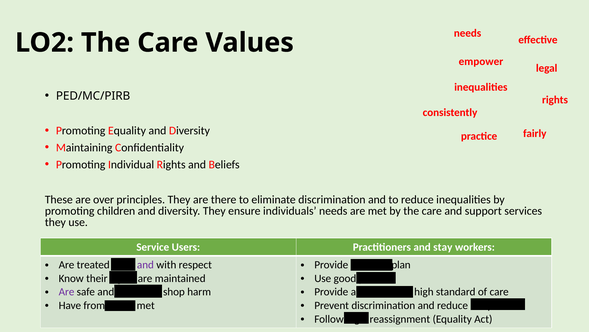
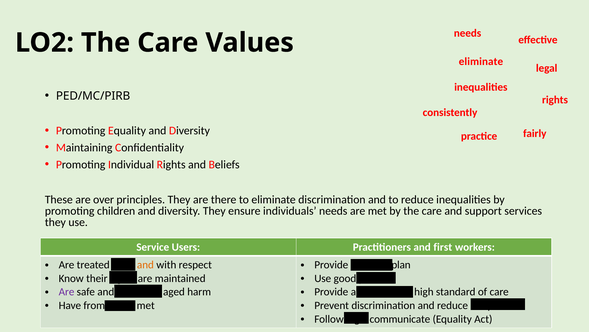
empower at (481, 62): empower -> eliminate
stay: stay -> first
and at (145, 264) colour: purple -> orange
shop: shop -> aged
reassignment: reassignment -> communicate
